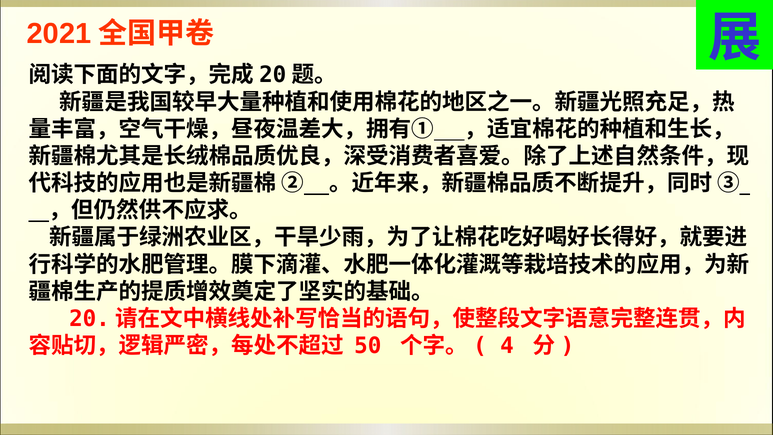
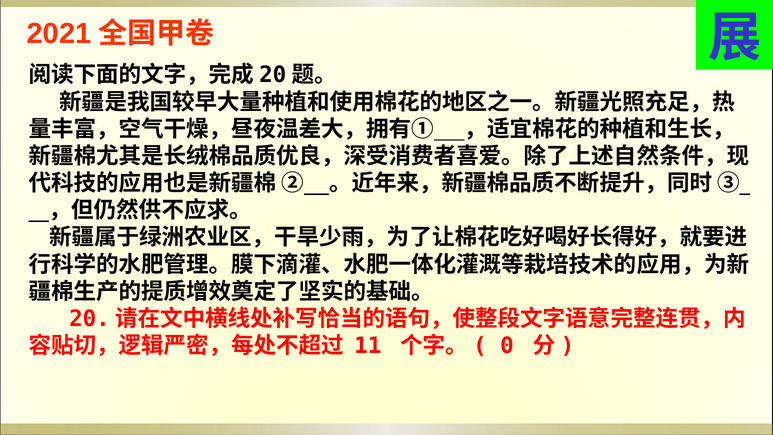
50: 50 -> 11
4: 4 -> 0
